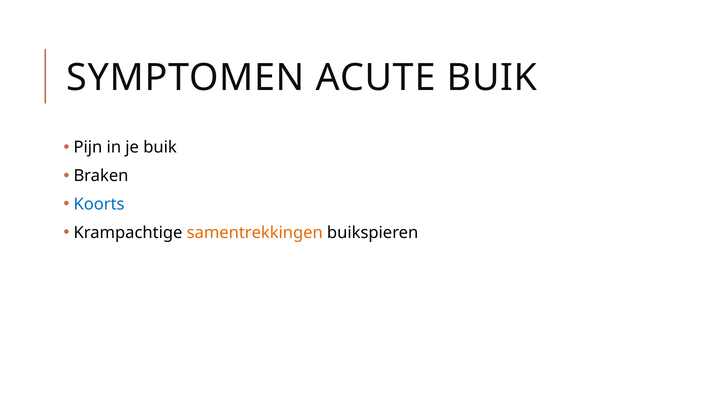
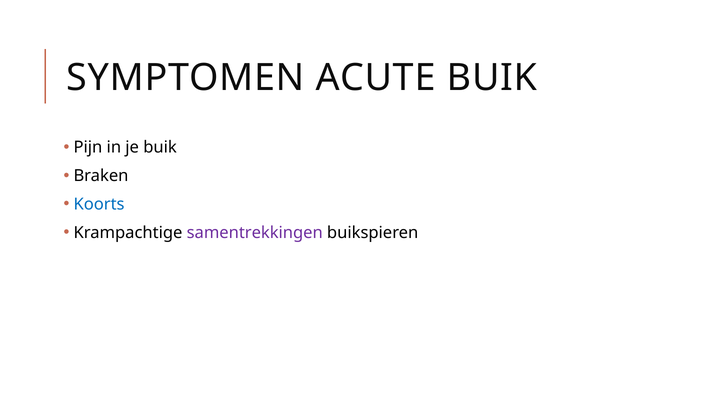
samentrekkingen colour: orange -> purple
